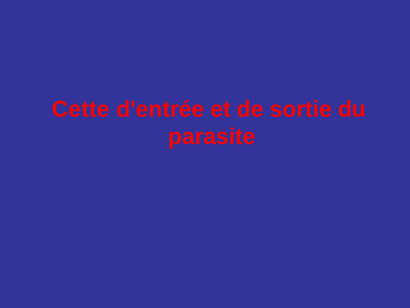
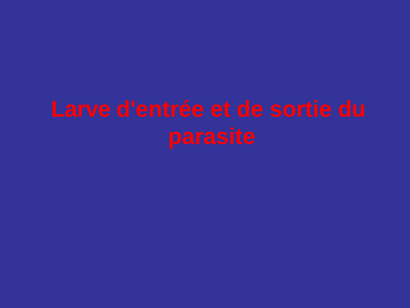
Cette: Cette -> Larve
